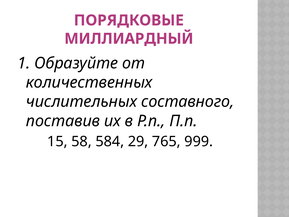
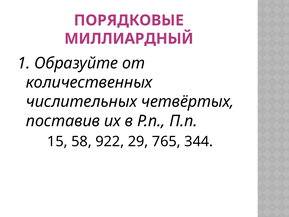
составного: составного -> четвёртых
584: 584 -> 922
999: 999 -> 344
